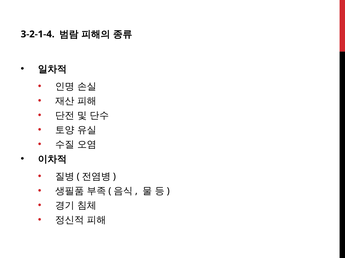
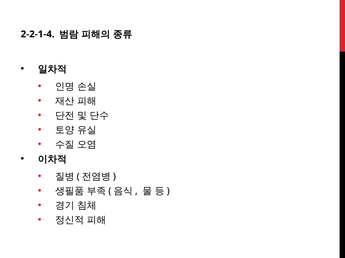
3-2-1-4: 3-2-1-4 -> 2-2-1-4
